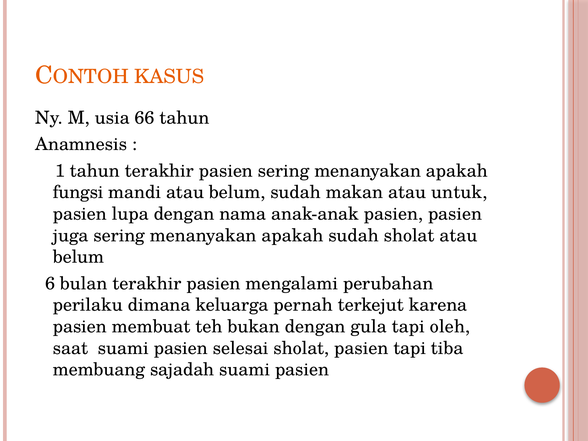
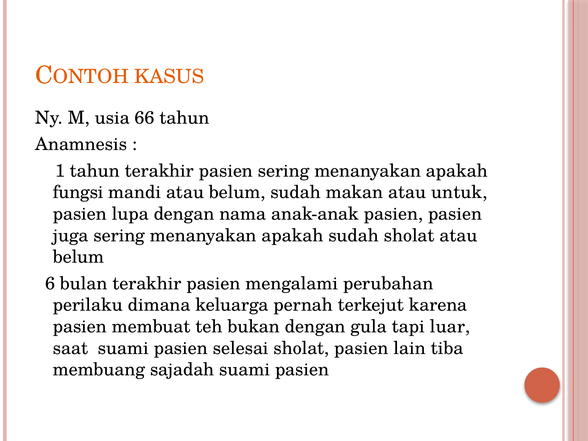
oleh: oleh -> luar
pasien tapi: tapi -> lain
